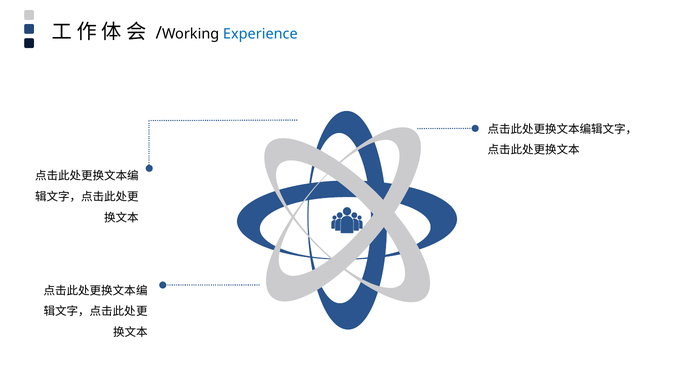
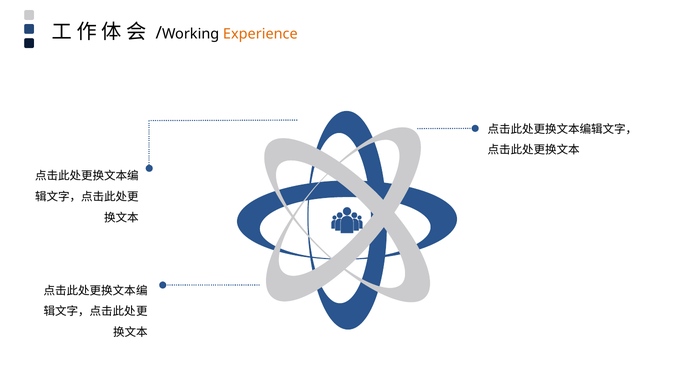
Experience colour: blue -> orange
